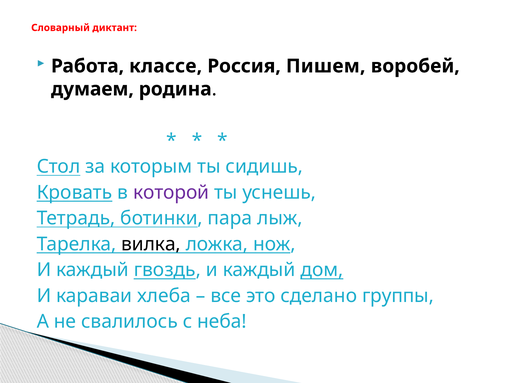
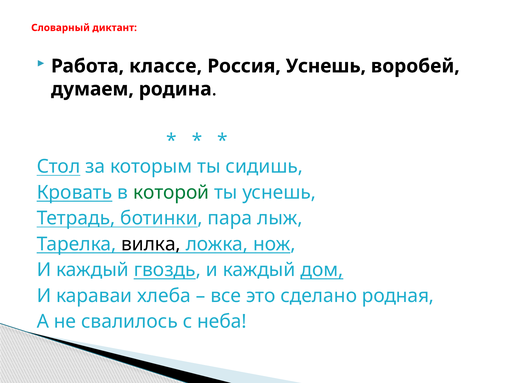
Россия Пишем: Пишем -> Уснешь
которой colour: purple -> green
группы: группы -> родная
